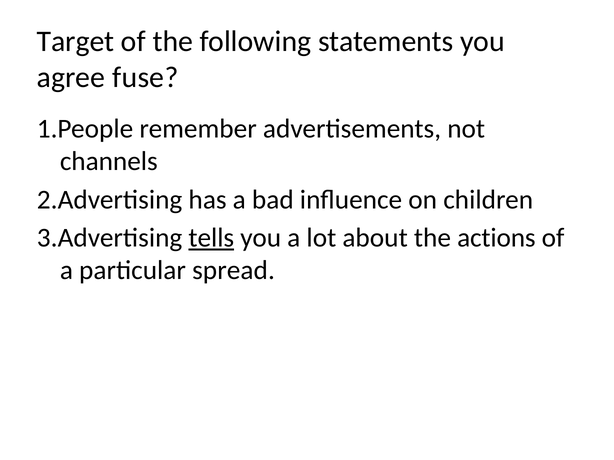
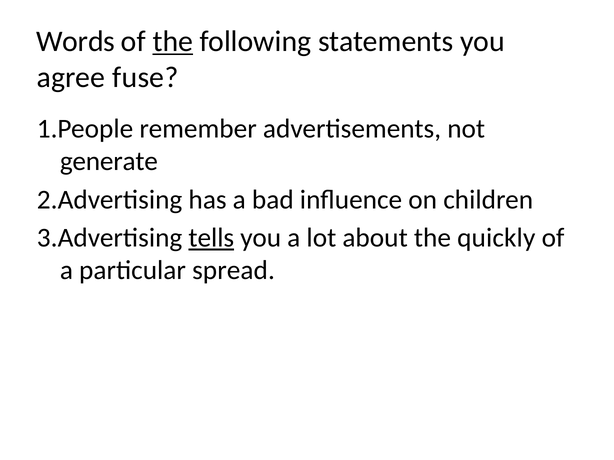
Target: Target -> Words
the at (173, 41) underline: none -> present
channels: channels -> generate
actions: actions -> quickly
